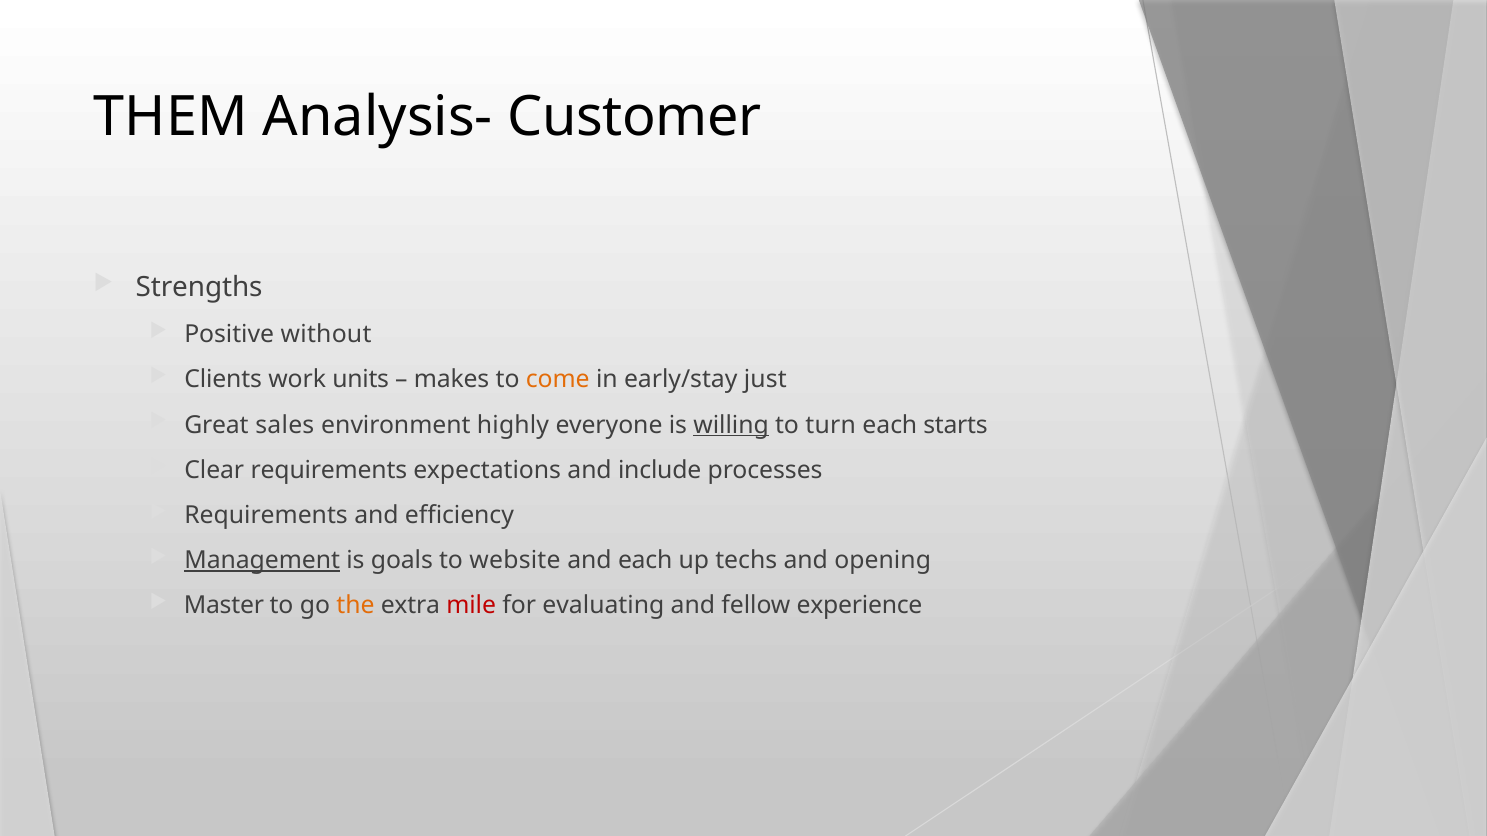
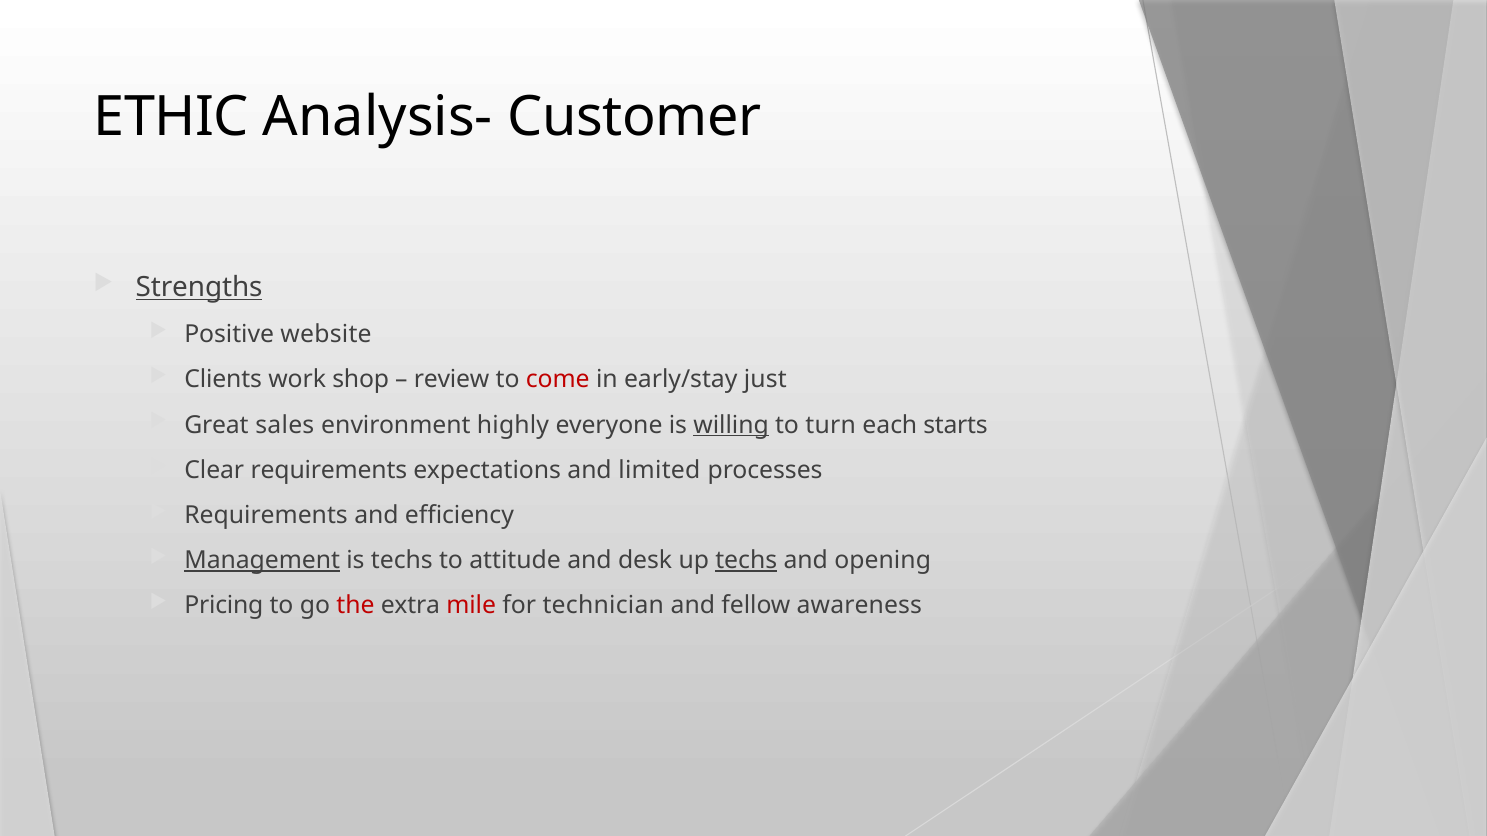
THEM: THEM -> ETHIC
Strengths underline: none -> present
without: without -> website
units: units -> shop
makes: makes -> review
come colour: orange -> red
include: include -> limited
is goals: goals -> techs
website: website -> attitude
and each: each -> desk
techs at (746, 561) underline: none -> present
Master: Master -> Pricing
the colour: orange -> red
evaluating: evaluating -> technician
experience: experience -> awareness
